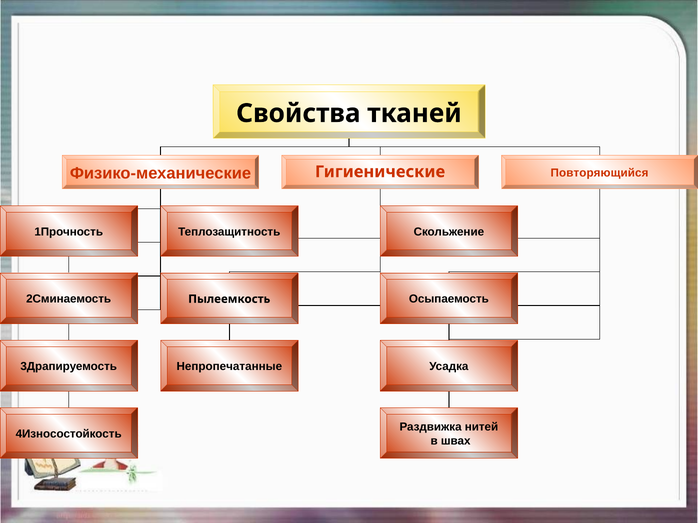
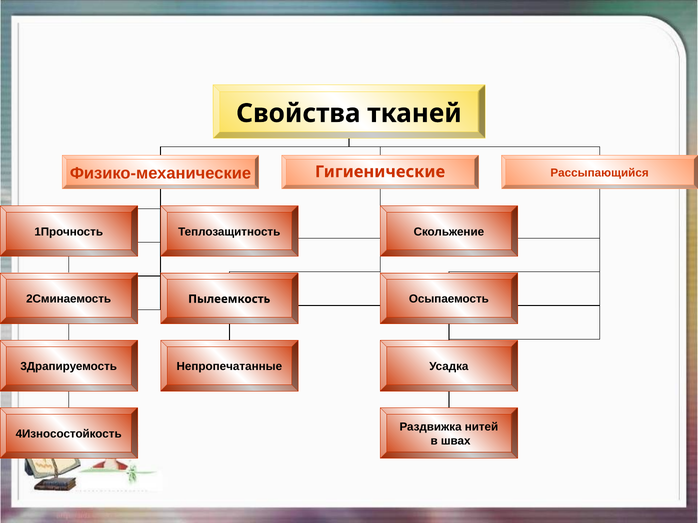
Повторяющийся: Повторяющийся -> Рассыпающийся
